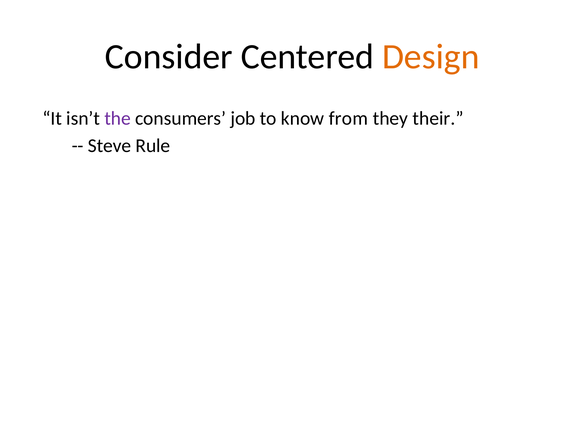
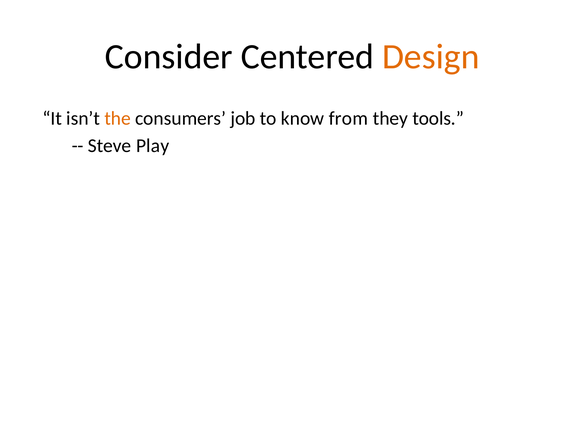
the colour: purple -> orange
their: their -> tools
Rule: Rule -> Play
